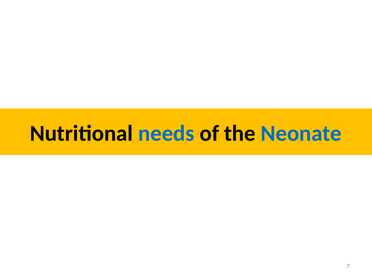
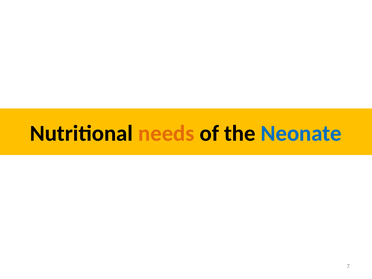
needs colour: blue -> orange
